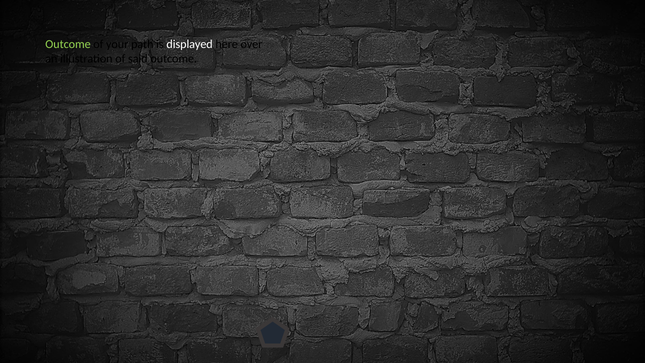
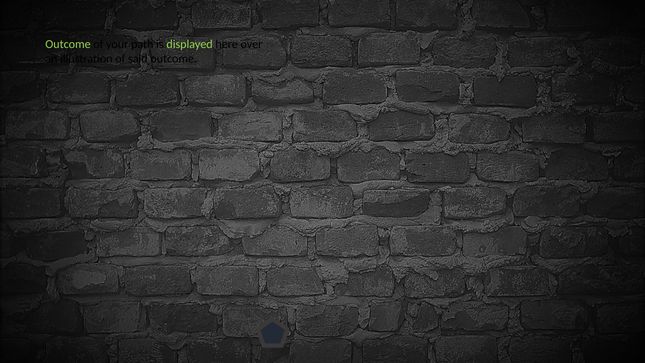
displayed colour: white -> light green
